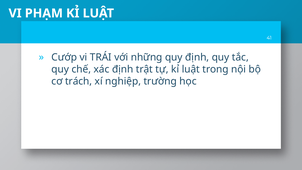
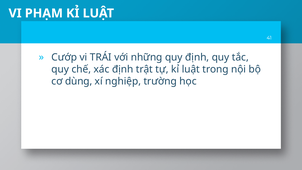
trách: trách -> dùng
